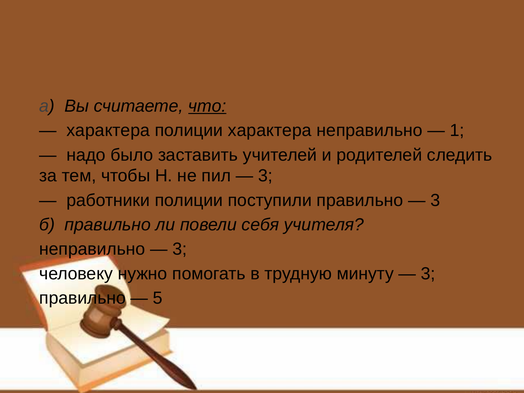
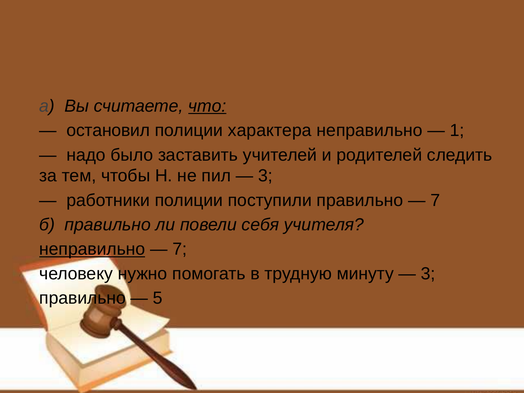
характера at (108, 130): характера -> остановил
3 at (435, 200): 3 -> 7
неправильно at (92, 249) underline: none -> present
3 at (180, 249): 3 -> 7
